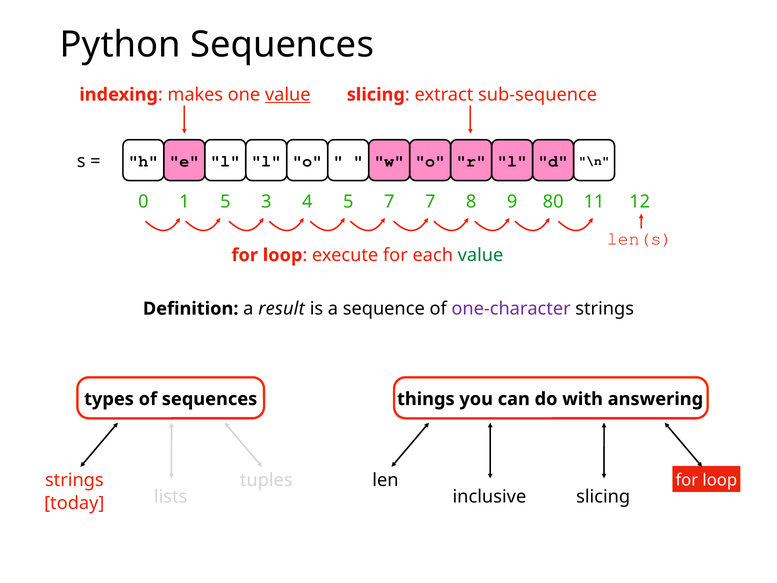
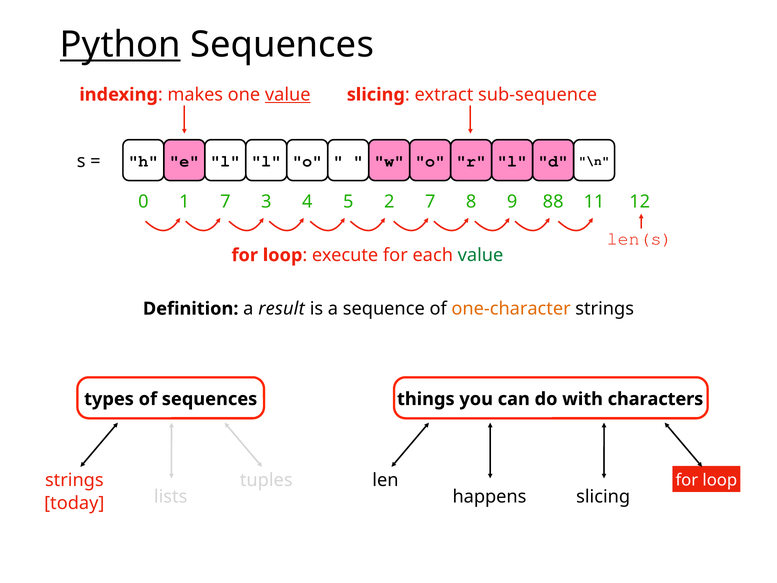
Python underline: none -> present
1 5: 5 -> 7
5 7: 7 -> 2
80: 80 -> 88
one-character colour: purple -> orange
answering: answering -> characters
inclusive: inclusive -> happens
